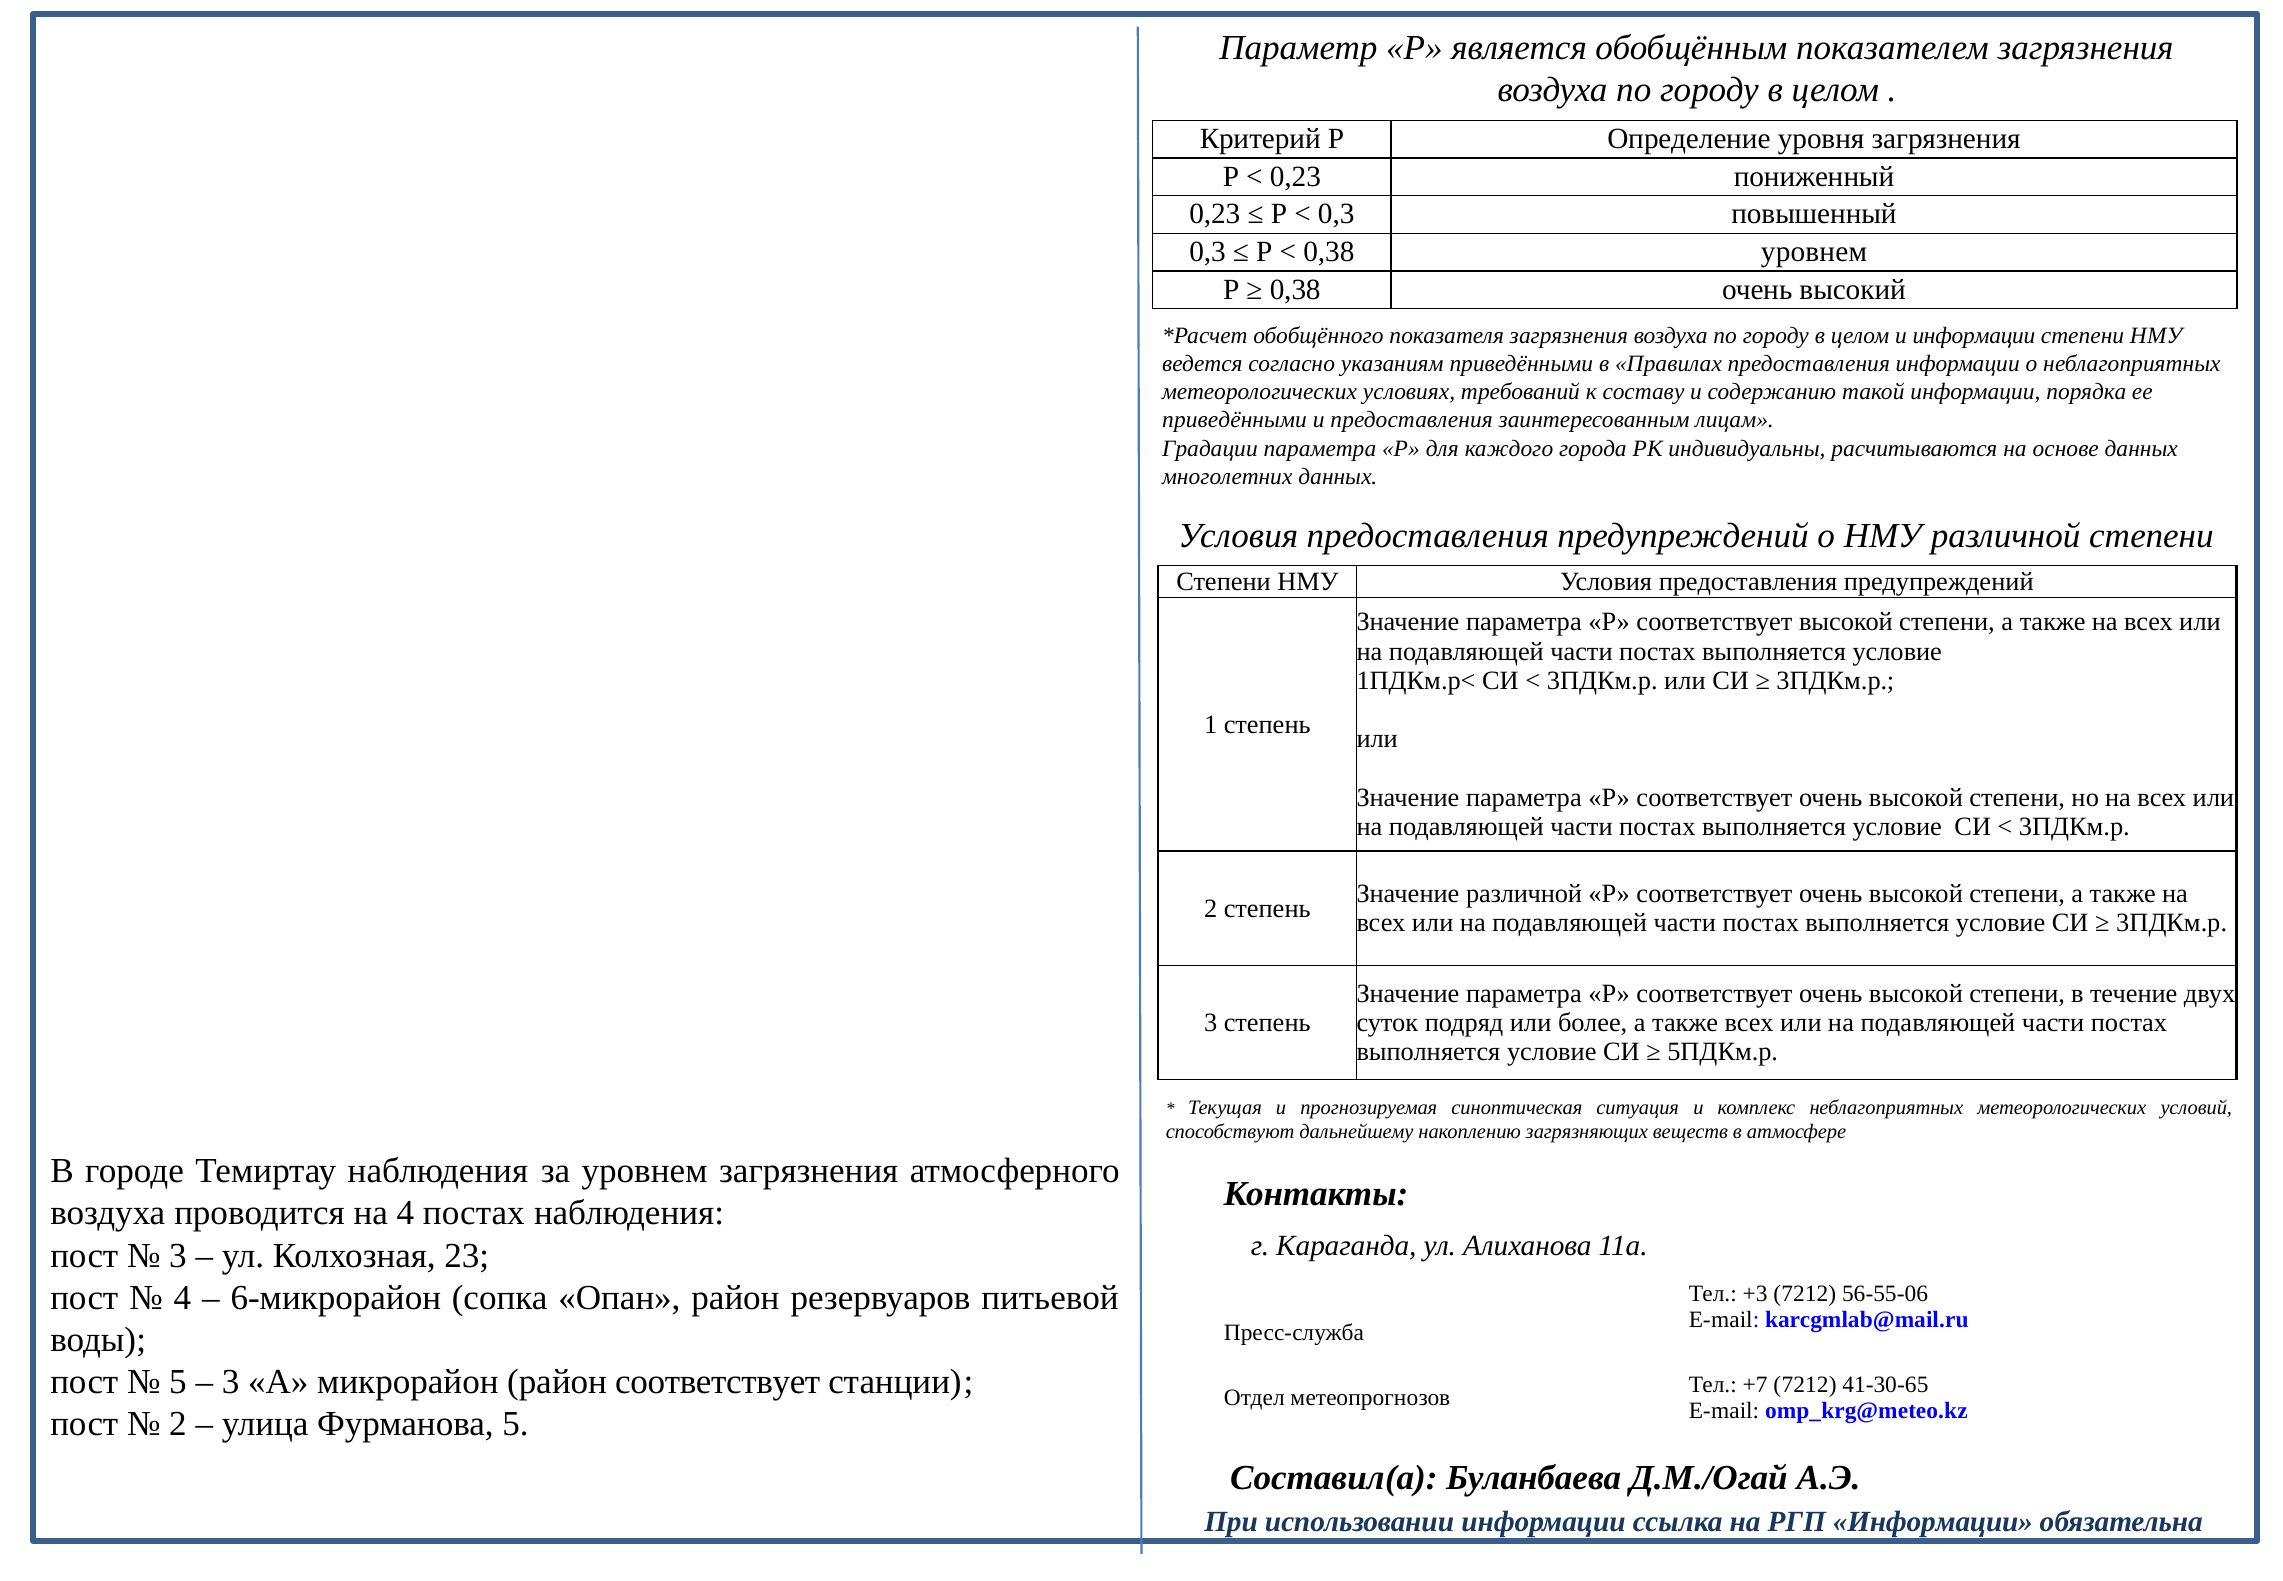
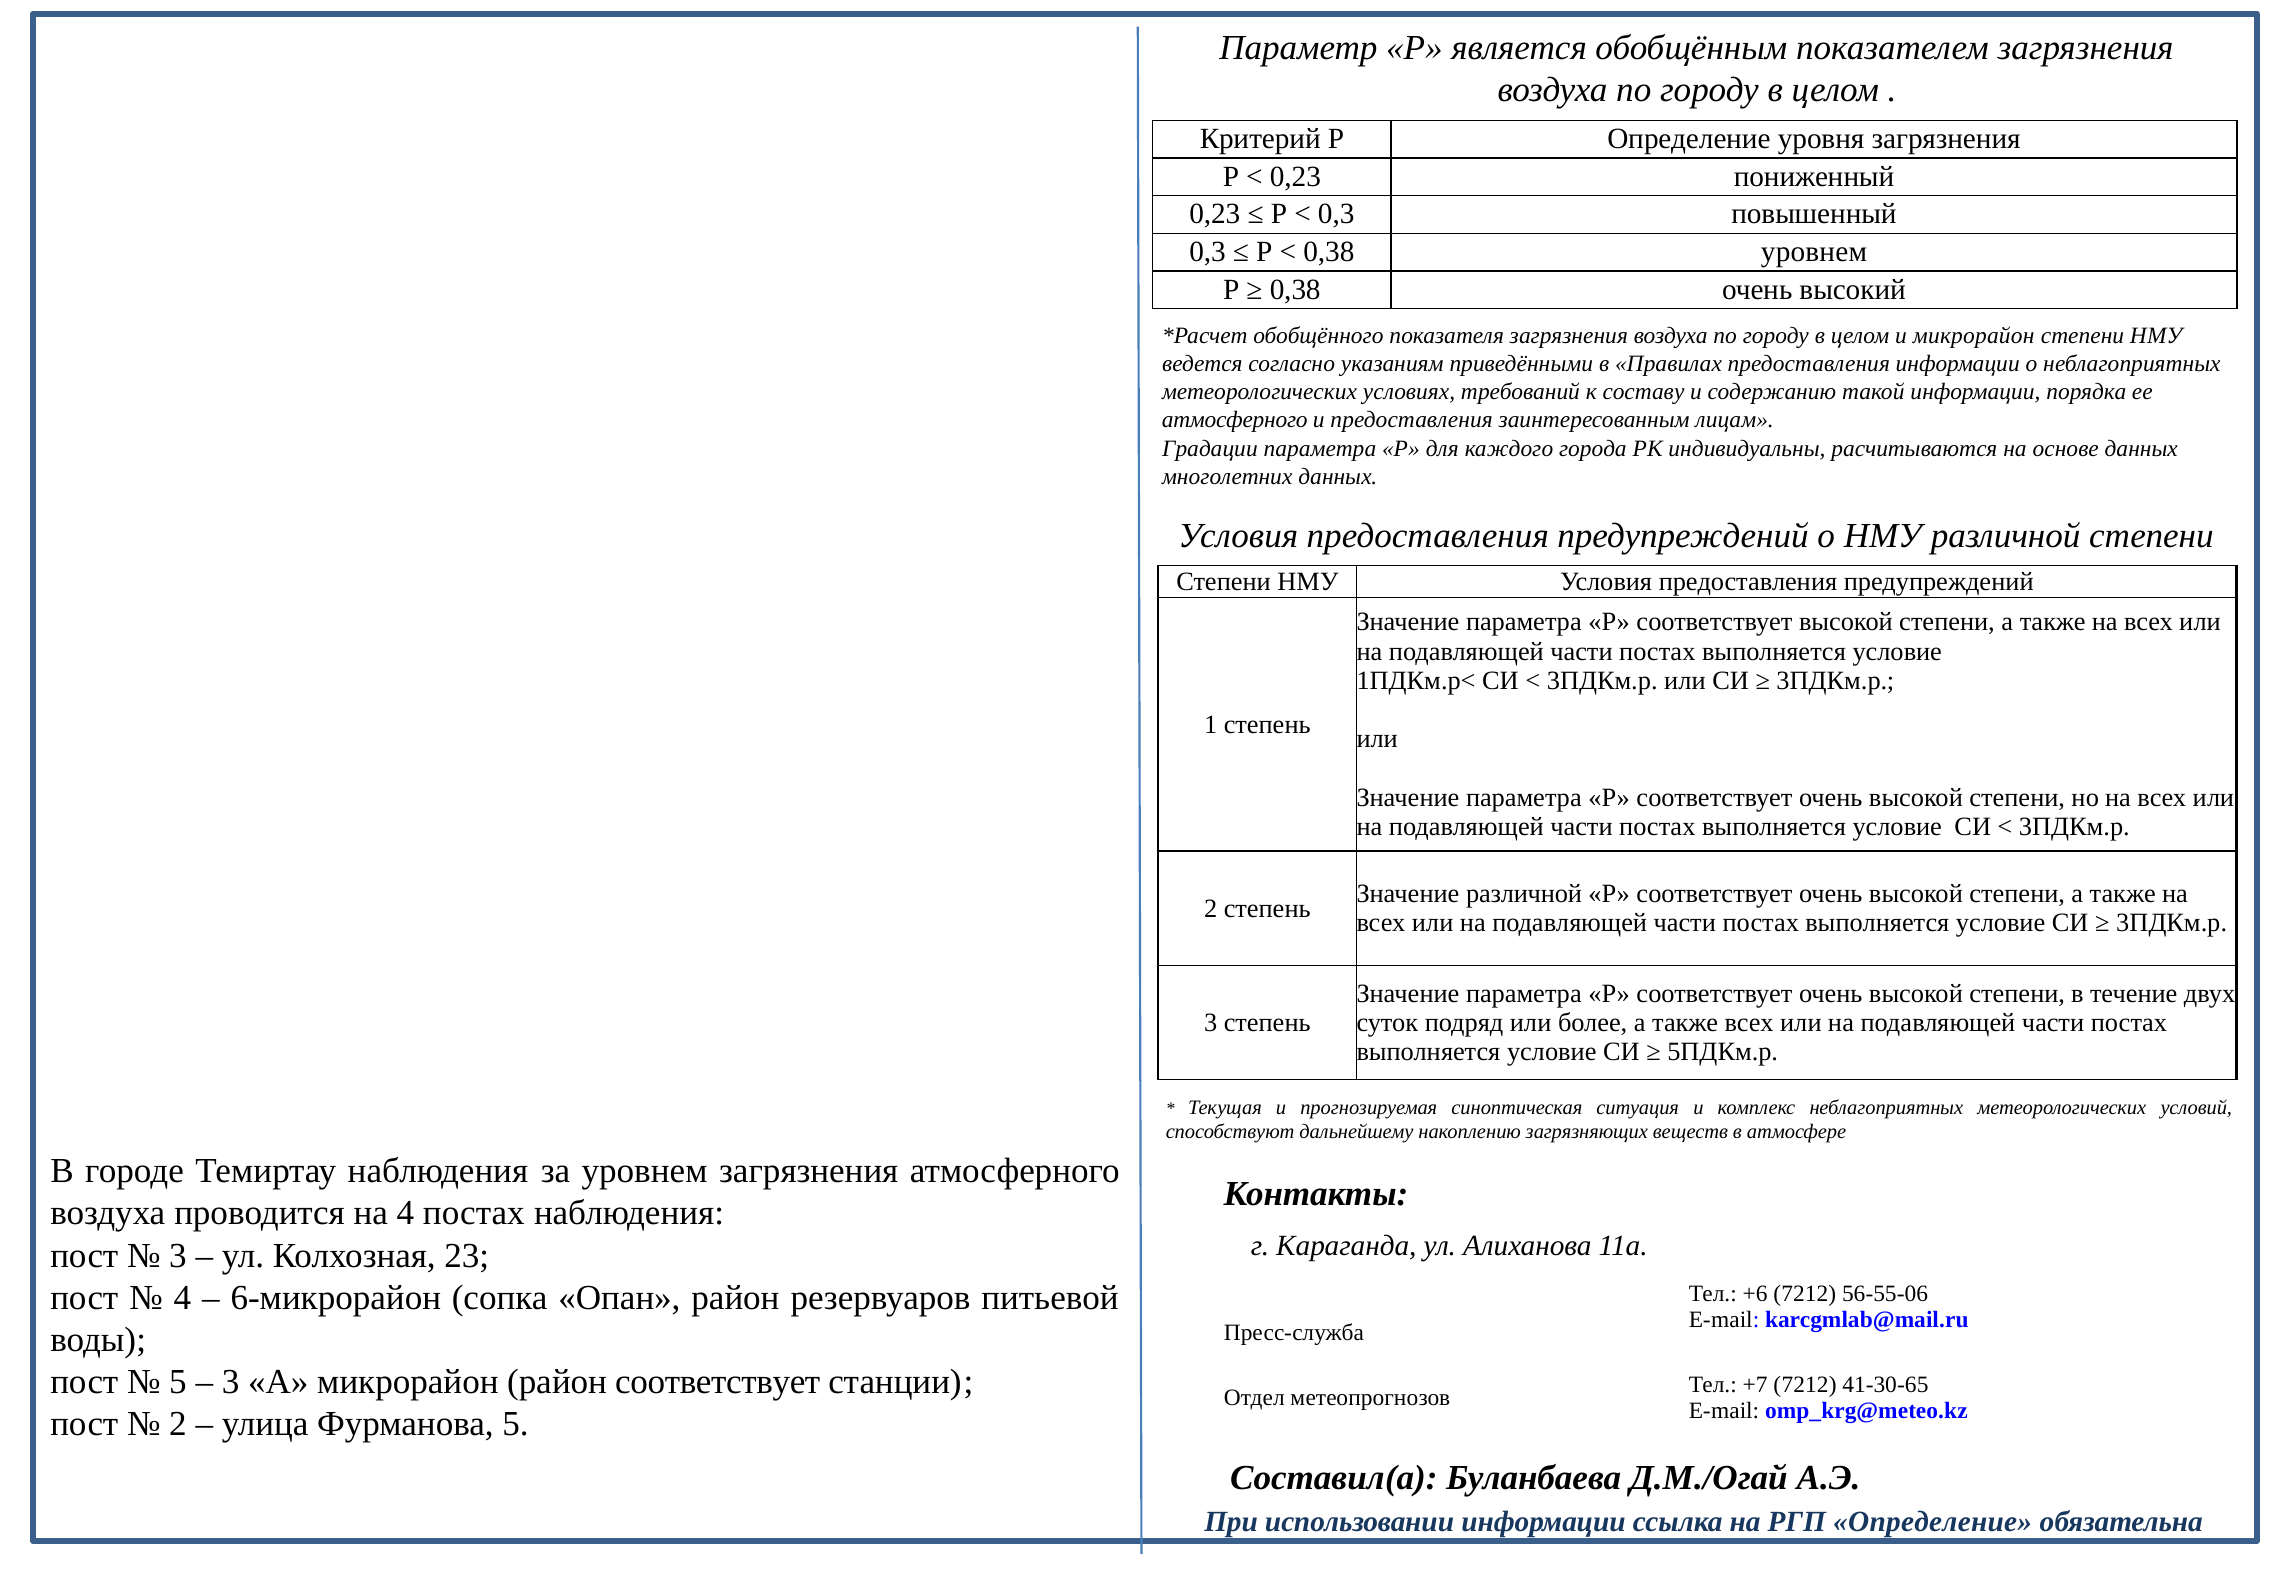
и информации: информации -> микрорайон
приведёнными at (1235, 420): приведёнными -> атмосферного
+3: +3 -> +6
РГП Информации: Информации -> Определение
